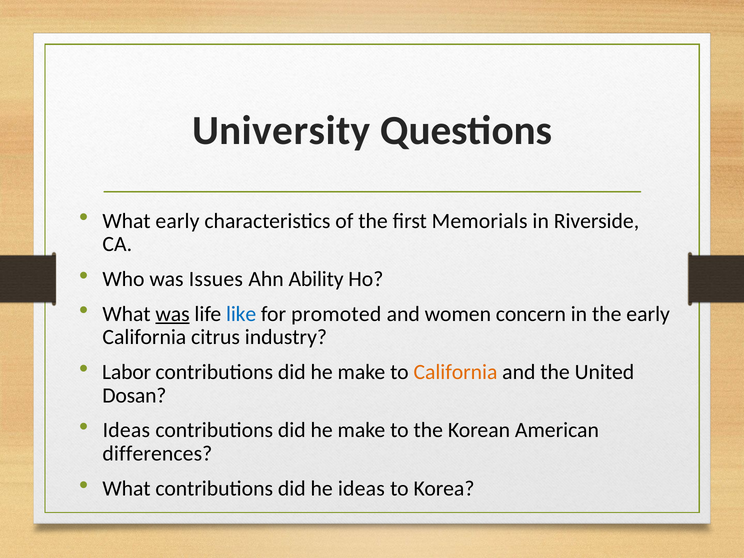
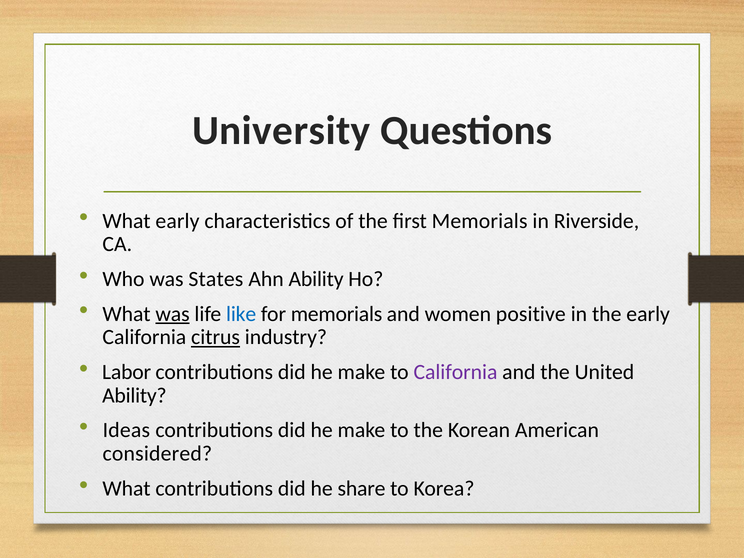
Issues: Issues -> States
for promoted: promoted -> memorials
concern: concern -> positive
citrus underline: none -> present
California at (455, 372) colour: orange -> purple
Dosan at (134, 395): Dosan -> Ability
differences: differences -> considered
he ideas: ideas -> share
